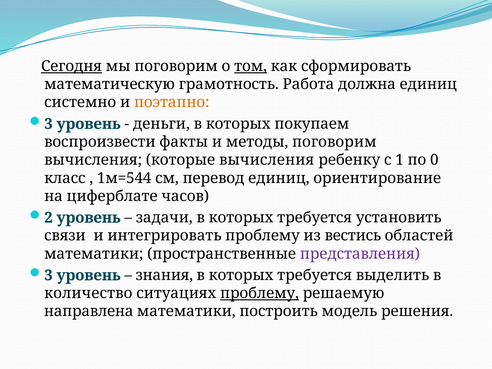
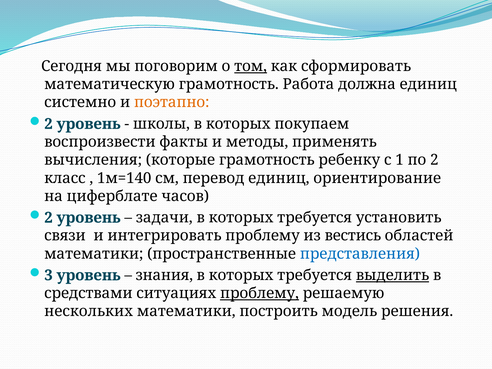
Сегодня underline: present -> none
3 at (48, 124): 3 -> 2
деньги: деньги -> школы
методы поговорим: поговорим -> применять
которые вычисления: вычисления -> грамотность
по 0: 0 -> 2
1м=544: 1м=544 -> 1м=140
представления colour: purple -> blue
выделить underline: none -> present
количество: количество -> средствами
направлена: направлена -> нескольких
